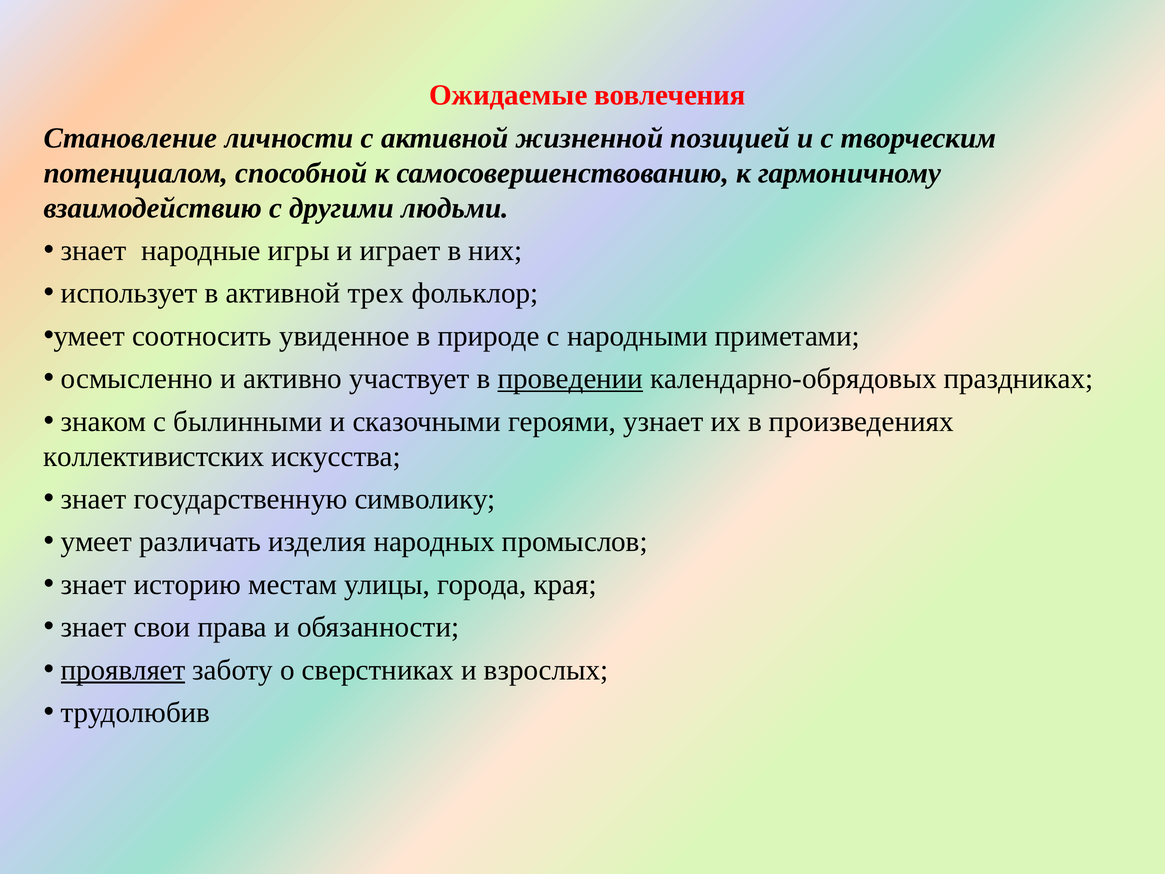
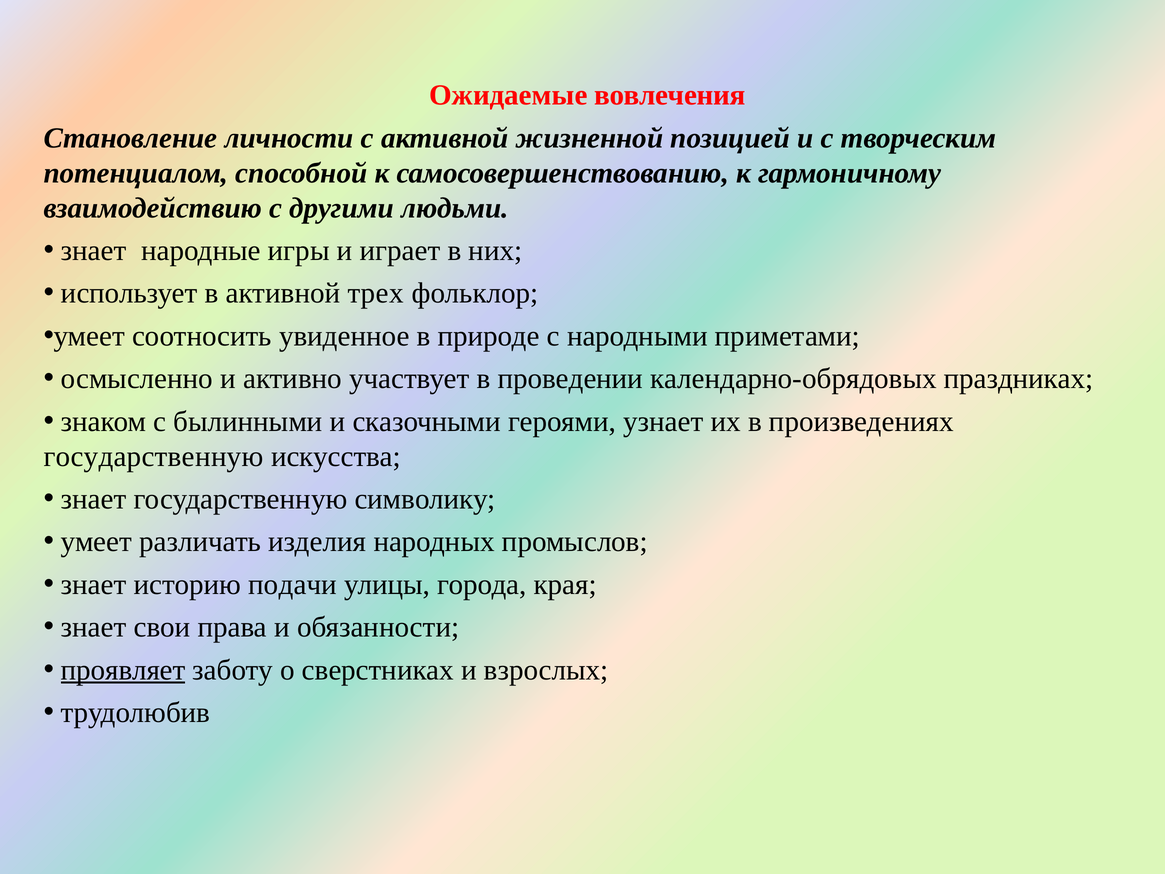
проведении underline: present -> none
коллективистских at (154, 456): коллективистских -> государственную
местам: местам -> подачи
